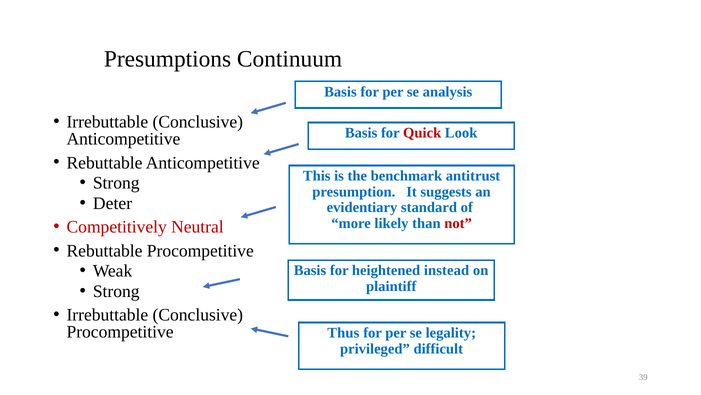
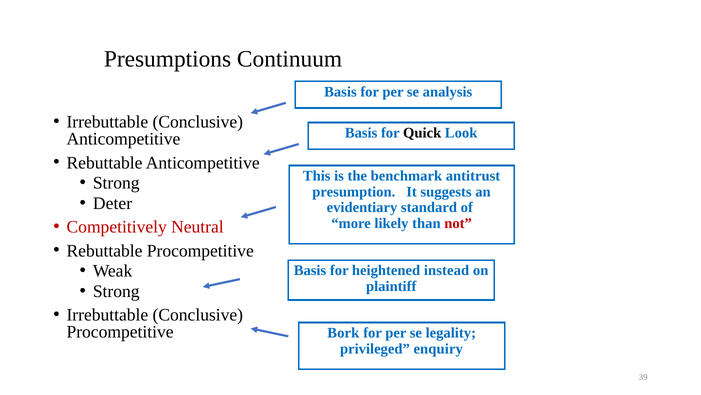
Quick colour: red -> black
Thus: Thus -> Bork
difficult: difficult -> enquiry
